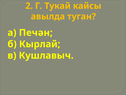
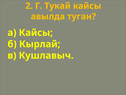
а Печән: Печән -> Кайсы
